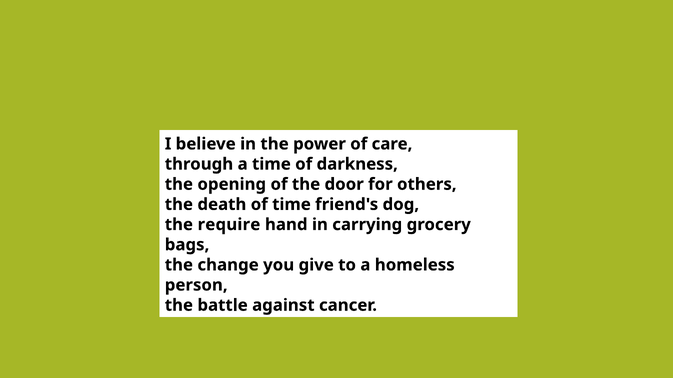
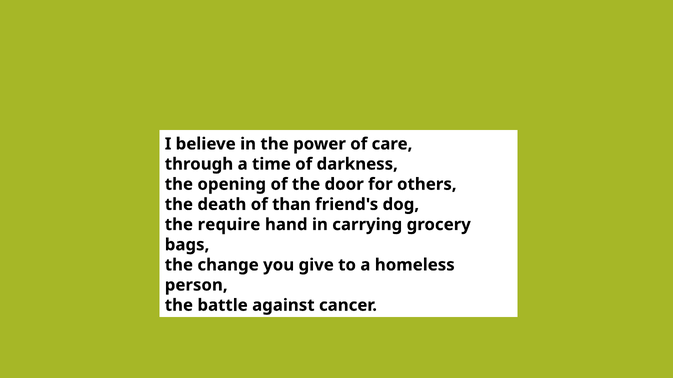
of time: time -> than
